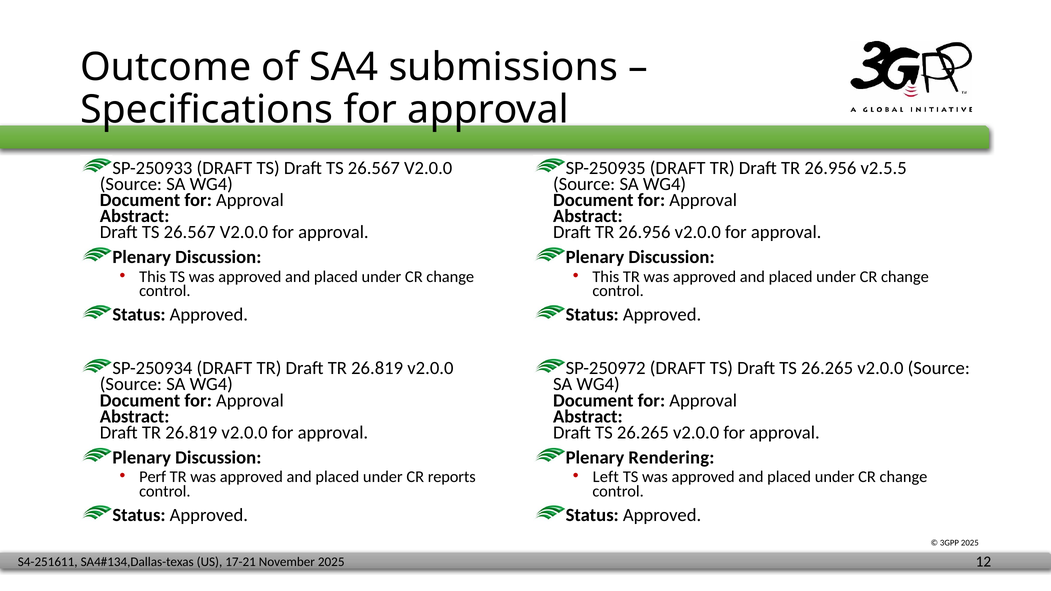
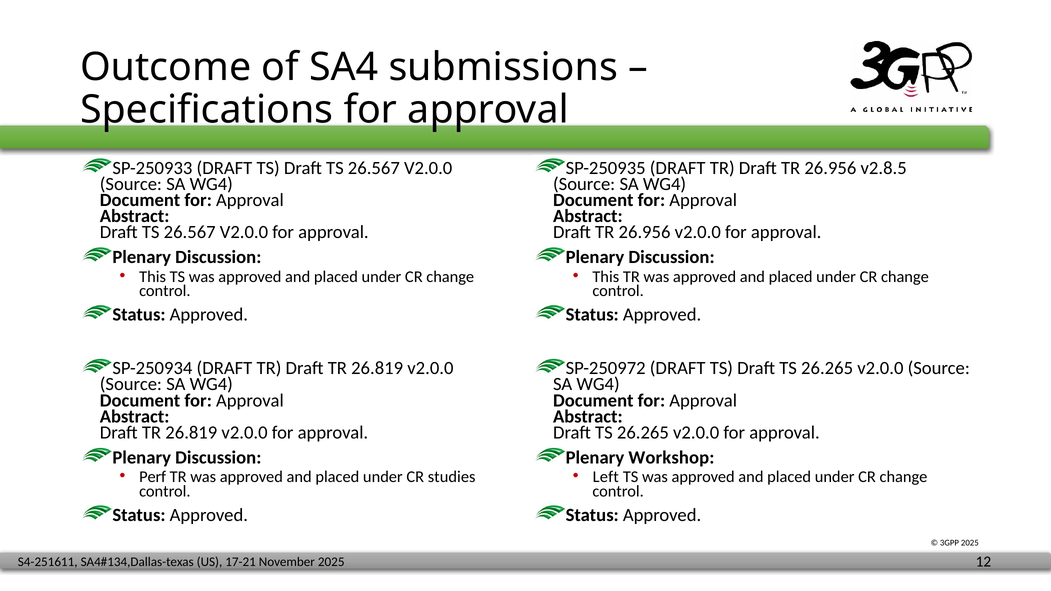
v2.5.5: v2.5.5 -> v2.8.5
Rendering: Rendering -> Workshop
reports: reports -> studies
